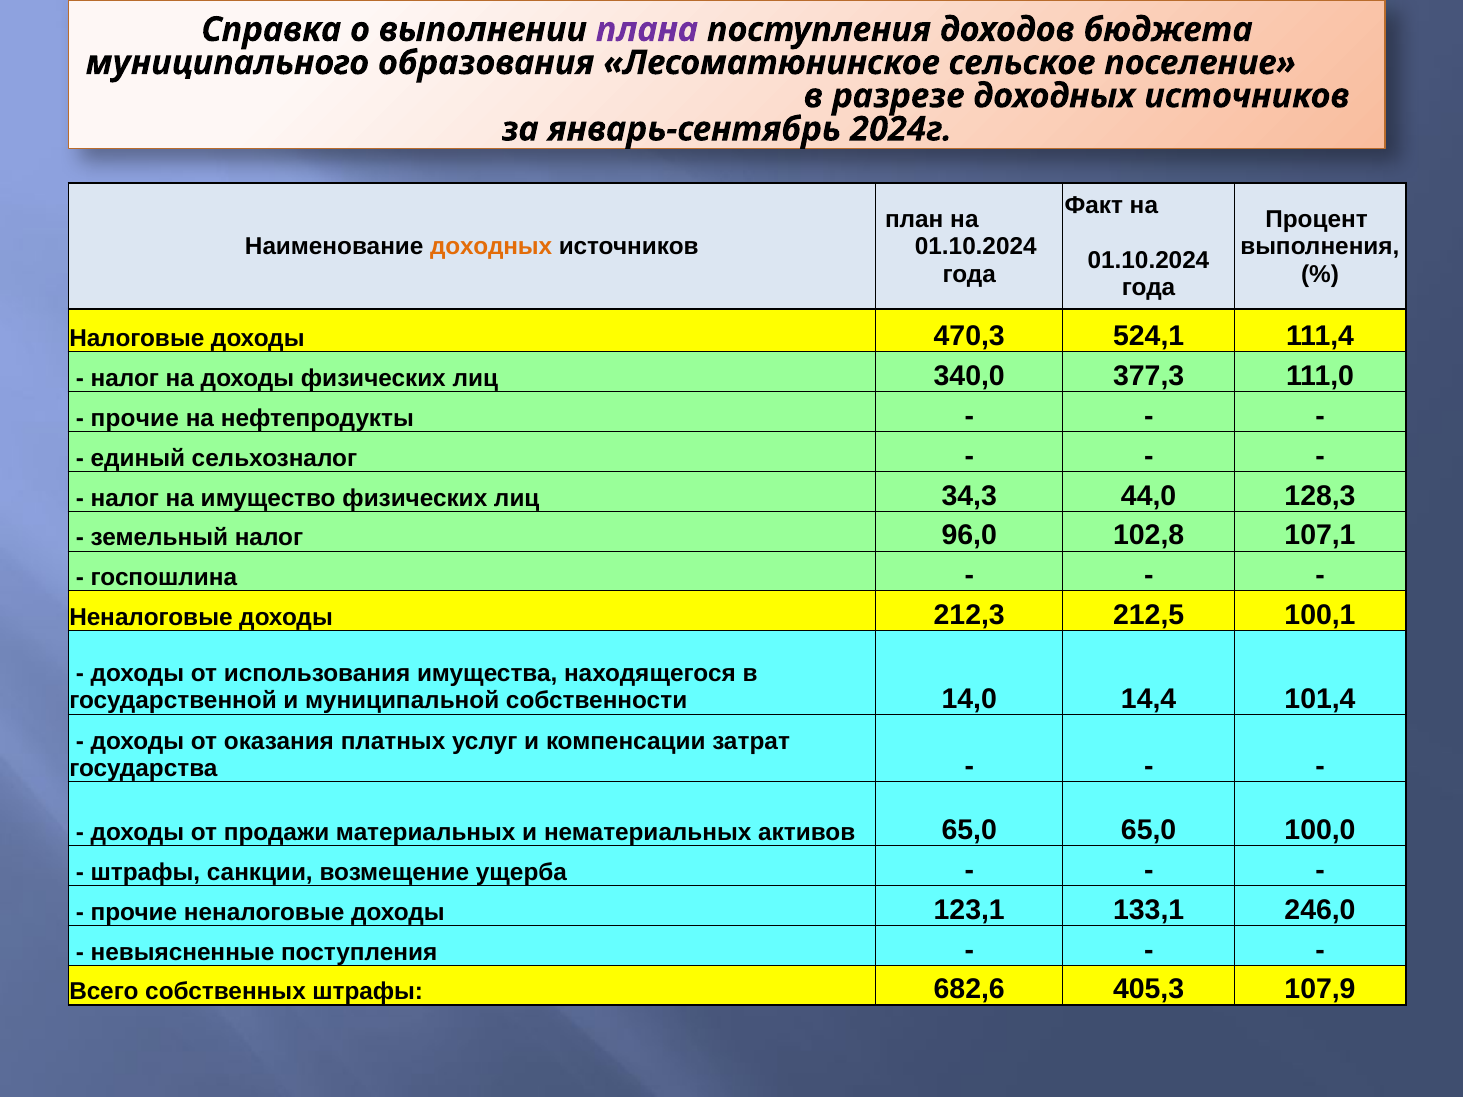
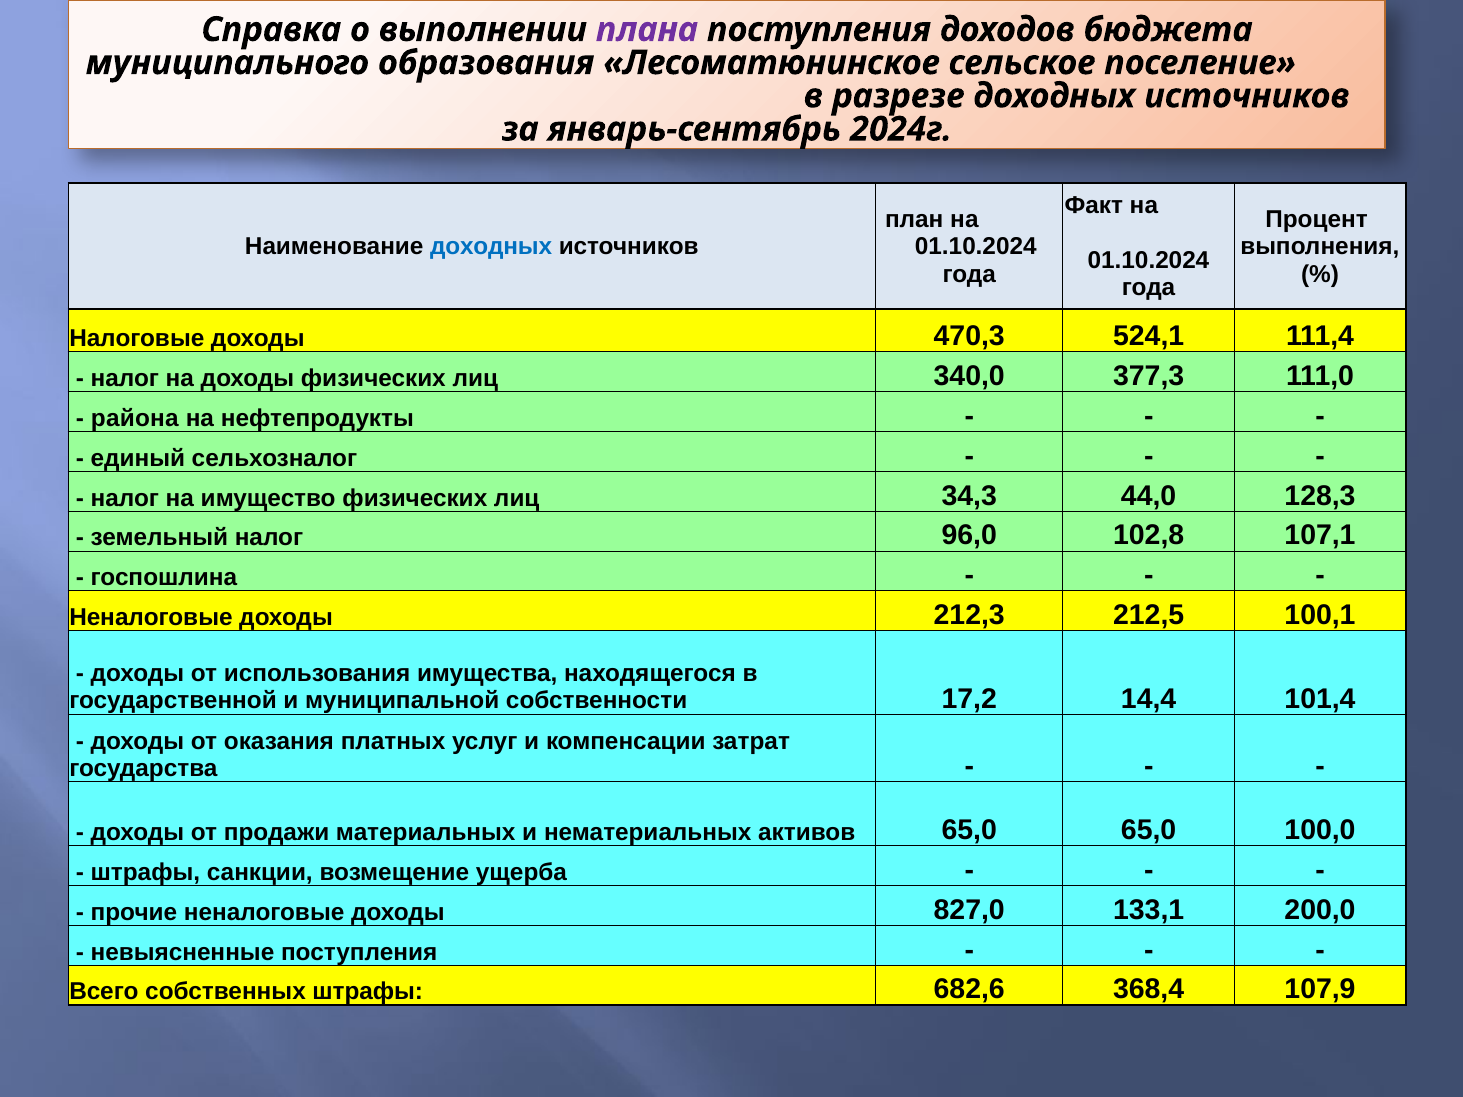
доходных at (491, 247) colour: orange -> blue
прочие at (135, 418): прочие -> района
14,0: 14,0 -> 17,2
123,1: 123,1 -> 827,0
246,0: 246,0 -> 200,0
405,3: 405,3 -> 368,4
